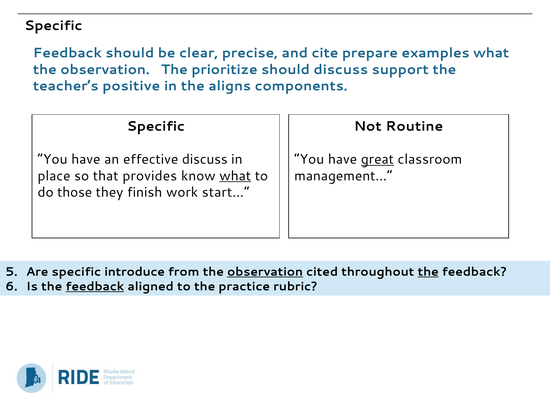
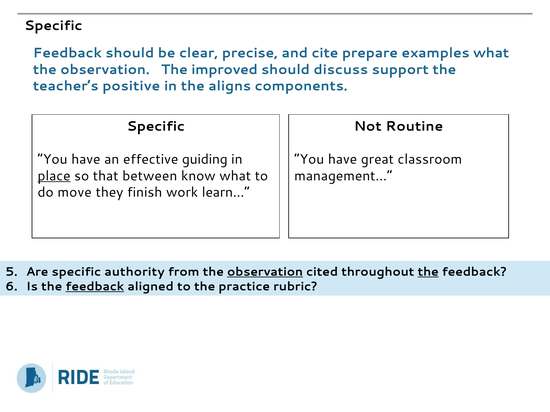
prioritize: prioritize -> improved
effective discuss: discuss -> guiding
great underline: present -> none
place underline: none -> present
provides: provides -> between
what at (235, 176) underline: present -> none
those: those -> move
start…: start… -> learn…
introduce: introduce -> authority
